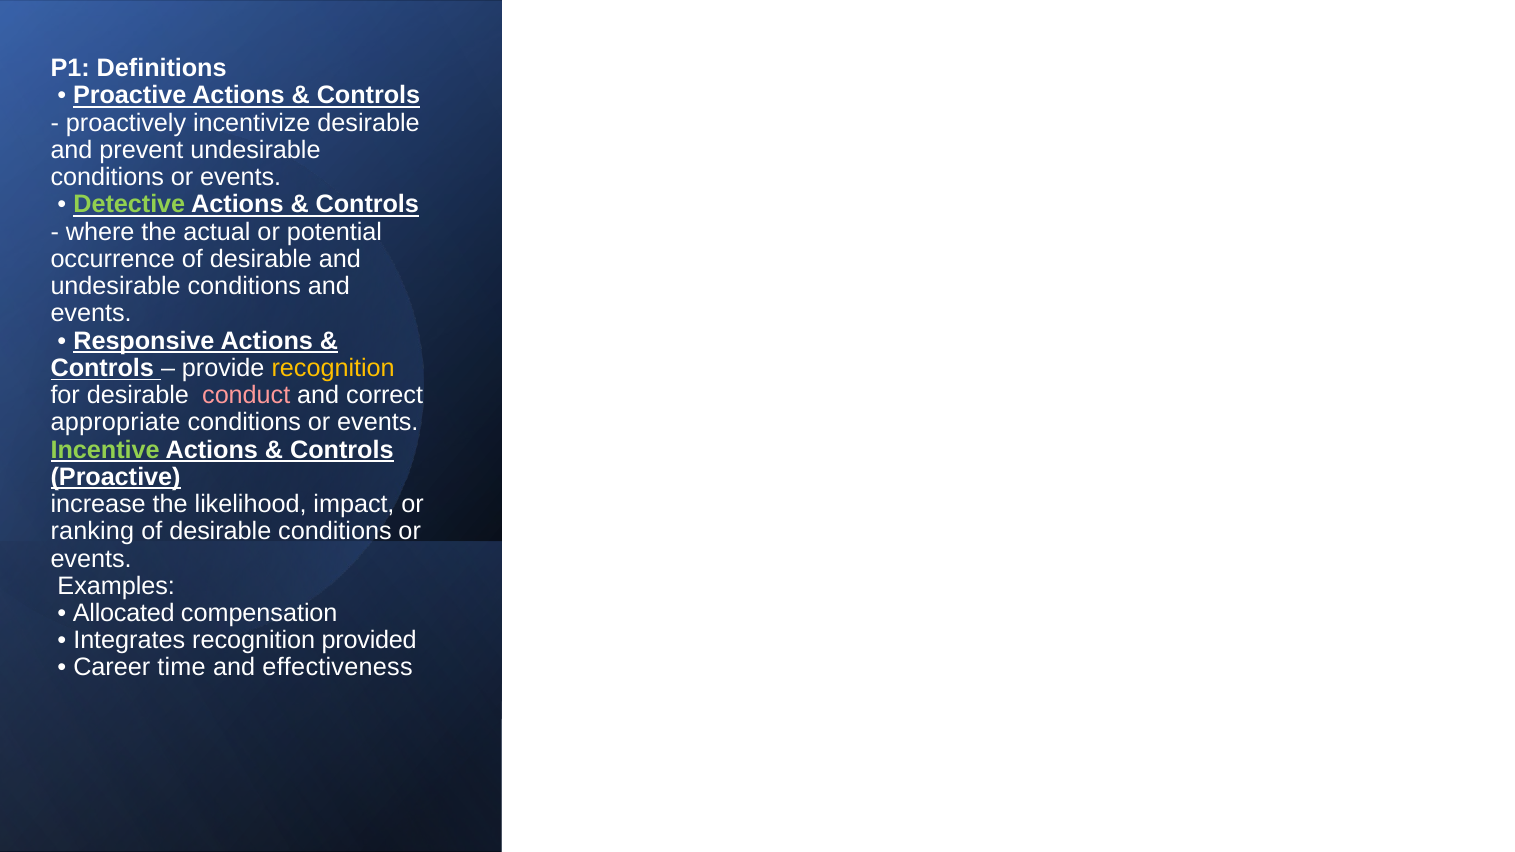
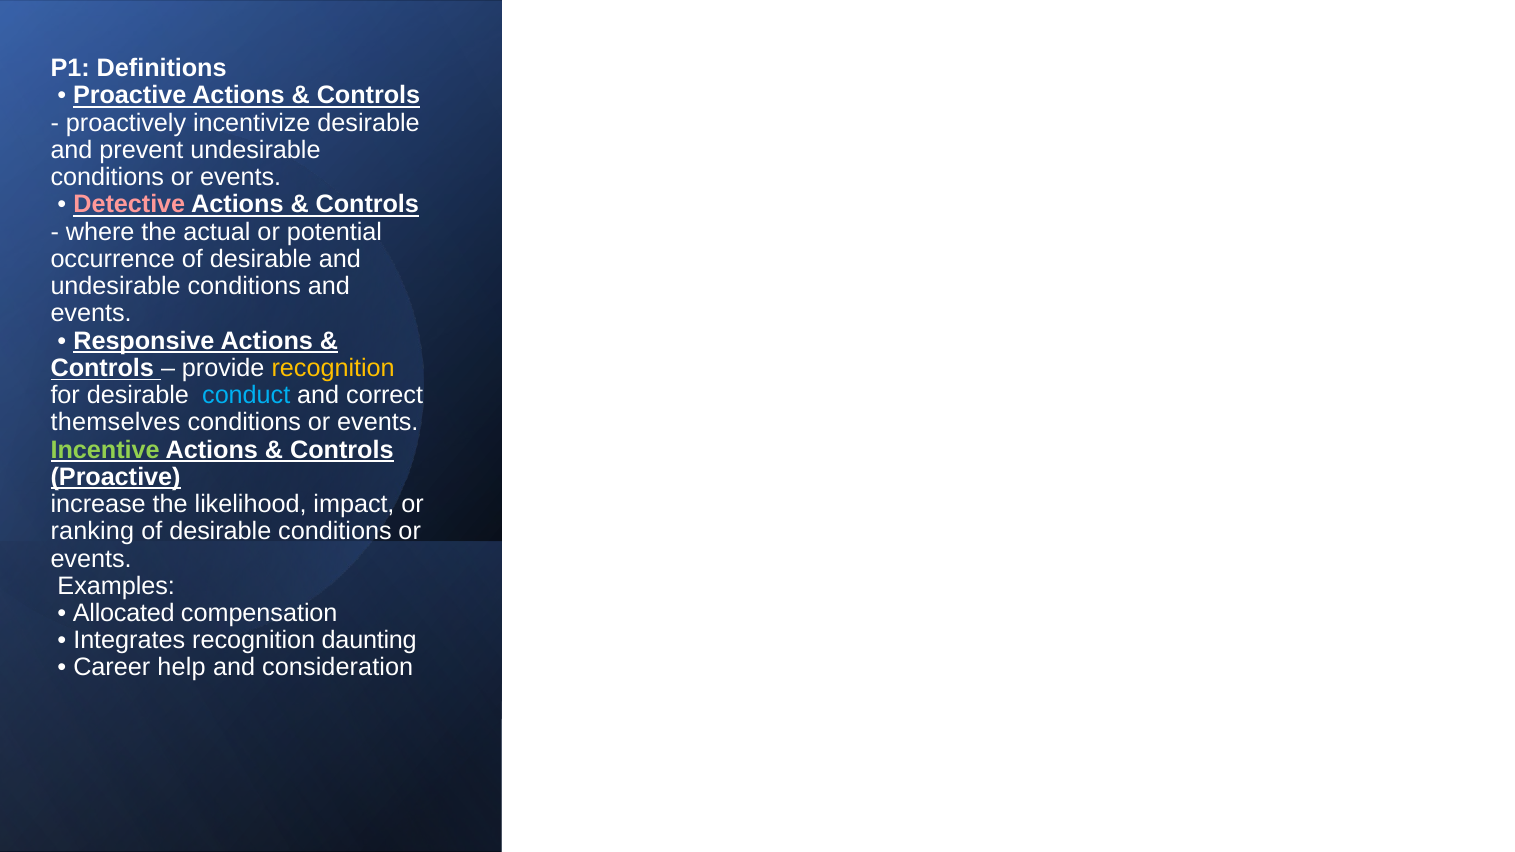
Detective colour: light green -> pink
conduct colour: pink -> light blue
appropriate: appropriate -> themselves
provided: provided -> daunting
time: time -> help
effectiveness: effectiveness -> consideration
